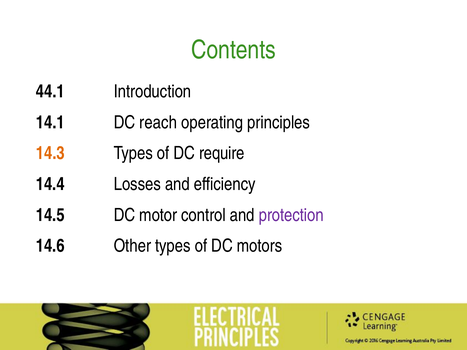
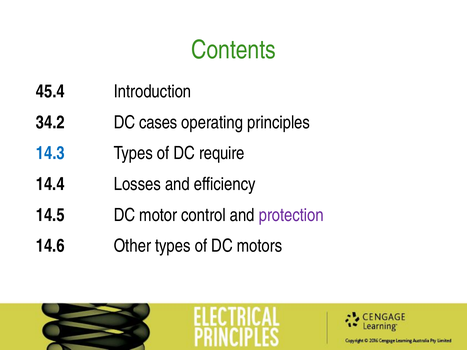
44.1: 44.1 -> 45.4
14.1: 14.1 -> 34.2
reach: reach -> cases
14.3 colour: orange -> blue
